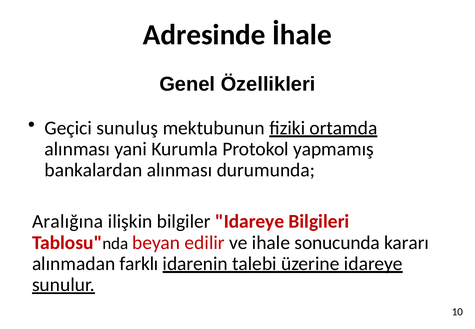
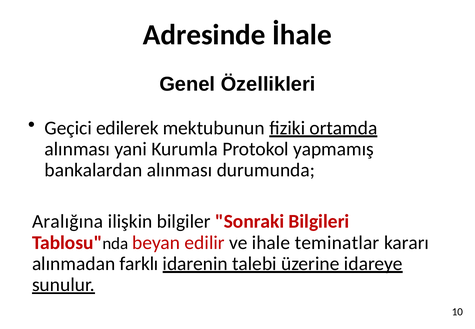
sunuluş: sunuluş -> edilerek
bilgiler Idareye: Idareye -> Sonraki
sonucunda: sonucunda -> teminatlar
